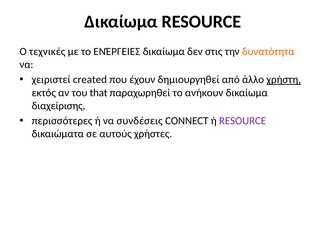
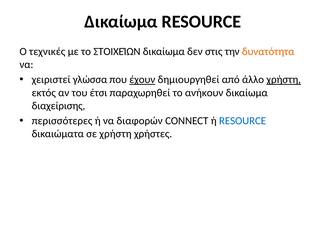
ΕΝΈΡΓΕΙΕΣ: ΕΝΈΡΓΕΙΕΣ -> ΣΤΟΙΧΕΊΩΝ
created: created -> γλώσσα
έχουν underline: none -> present
that: that -> έτσι
συνδέσεις: συνδέσεις -> διαφορών
RESOURCE at (243, 121) colour: purple -> blue
σε αυτούς: αυτούς -> χρήστη
